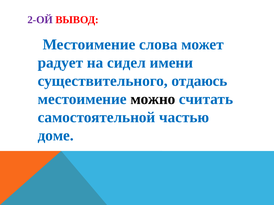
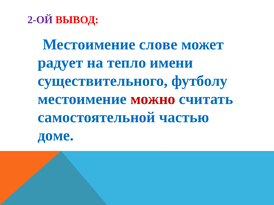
слова: слова -> слове
сидел: сидел -> тепло
отдаюсь: отдаюсь -> футболу
можно colour: black -> red
